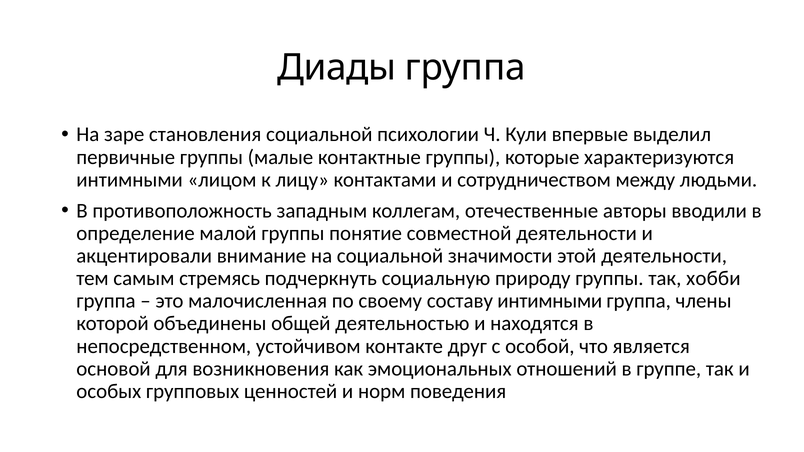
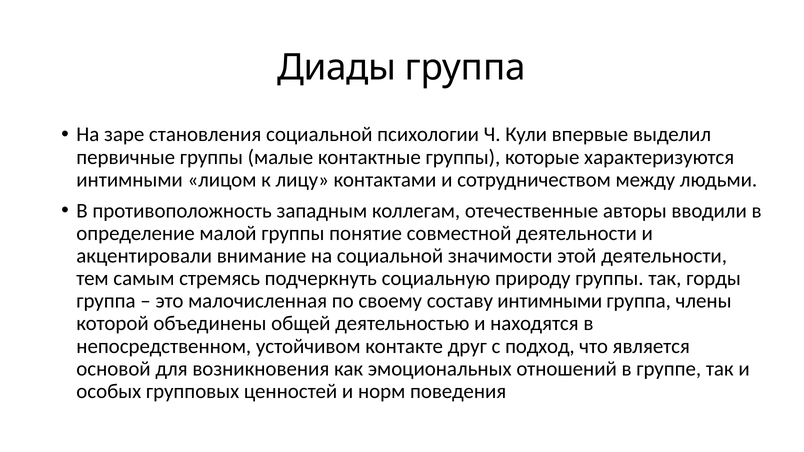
хобби: хобби -> горды
особой: особой -> подход
